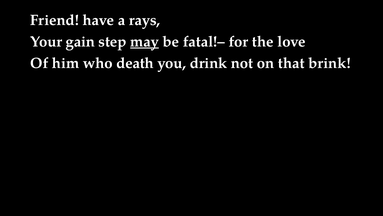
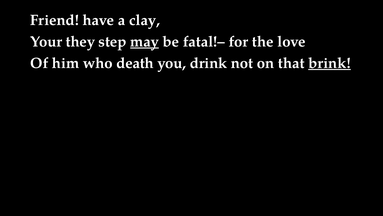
rays: rays -> clay
gain: gain -> they
brink underline: none -> present
